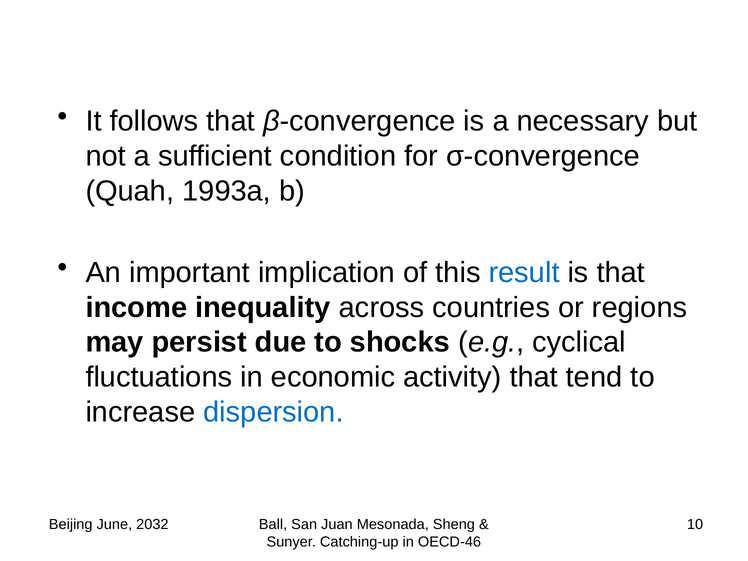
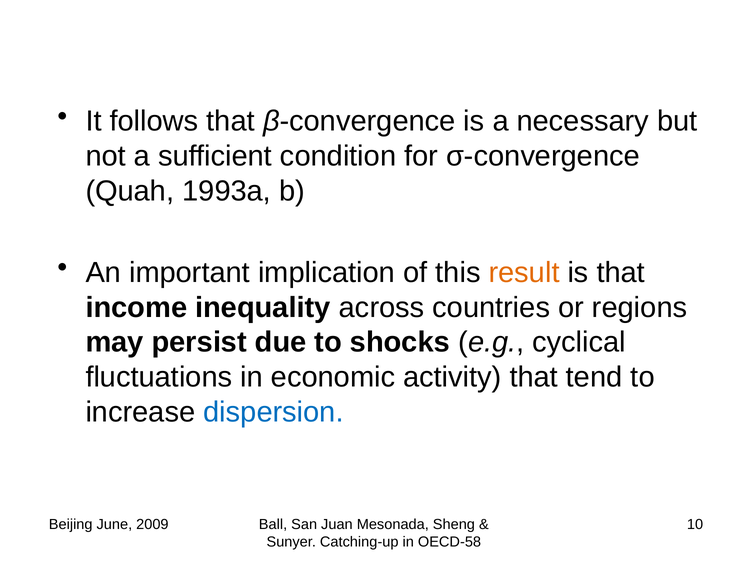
result colour: blue -> orange
2032: 2032 -> 2009
OECD-46: OECD-46 -> OECD-58
